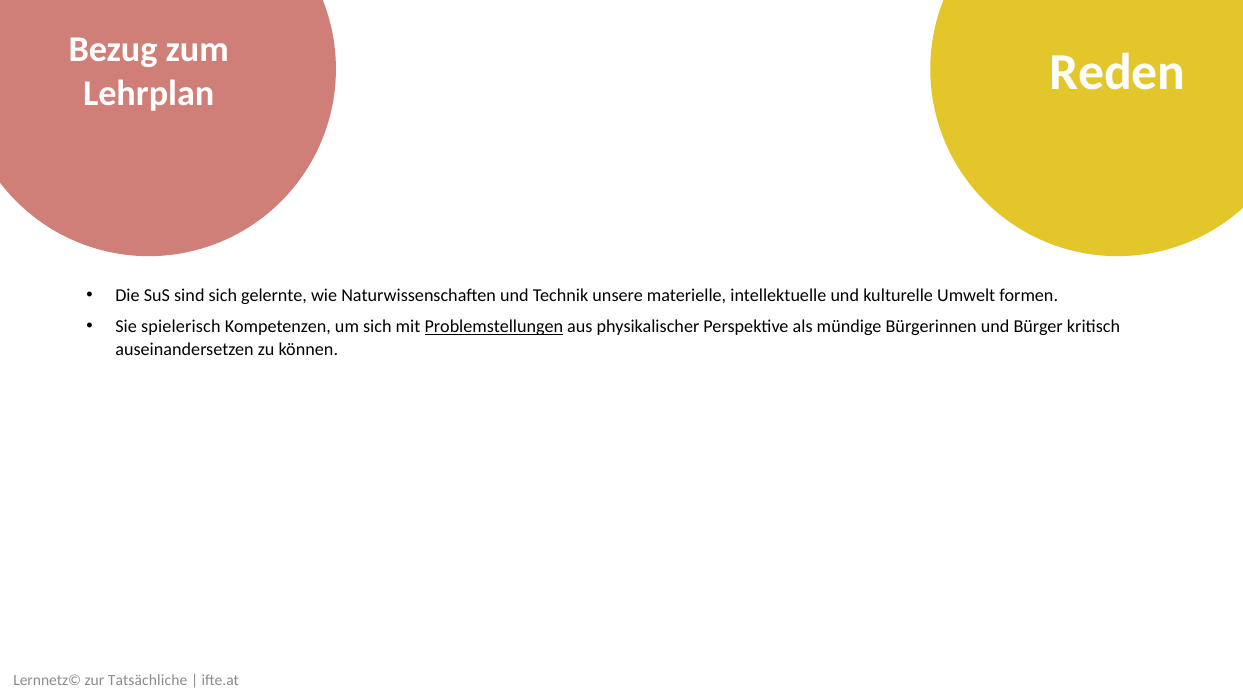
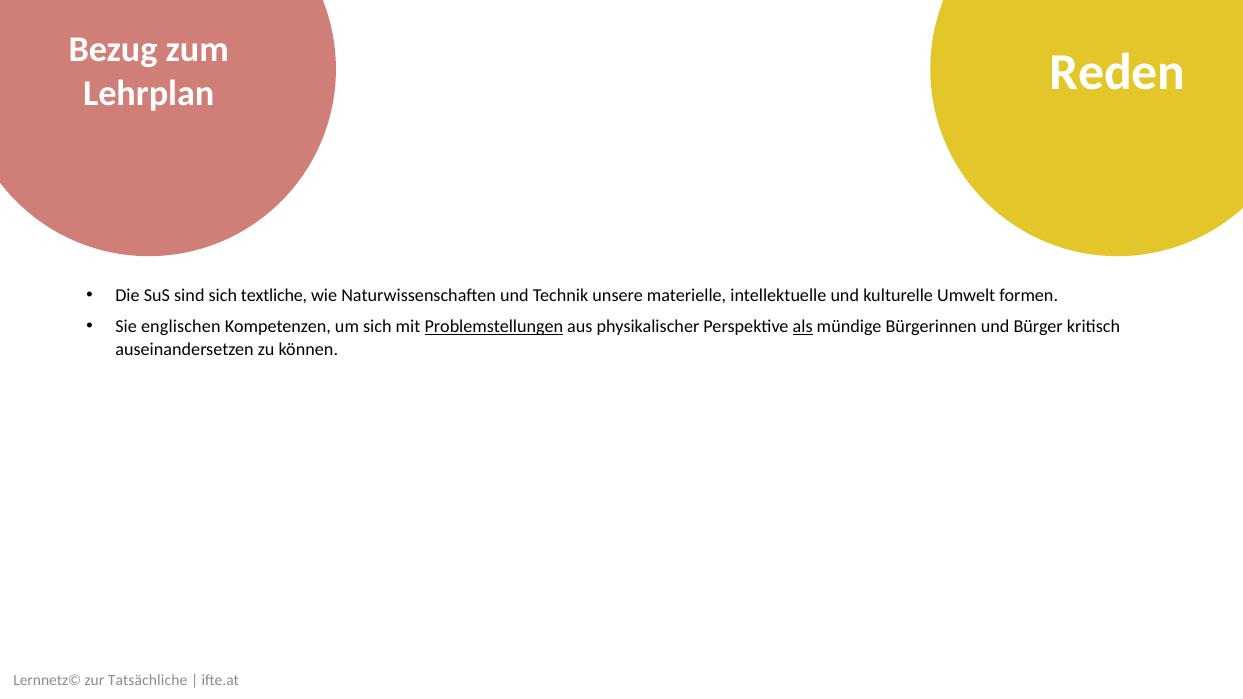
gelernte: gelernte -> textliche
spielerisch: spielerisch -> englischen
als underline: none -> present
